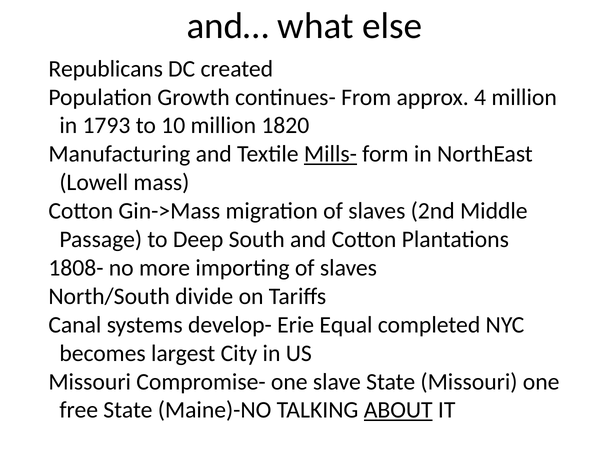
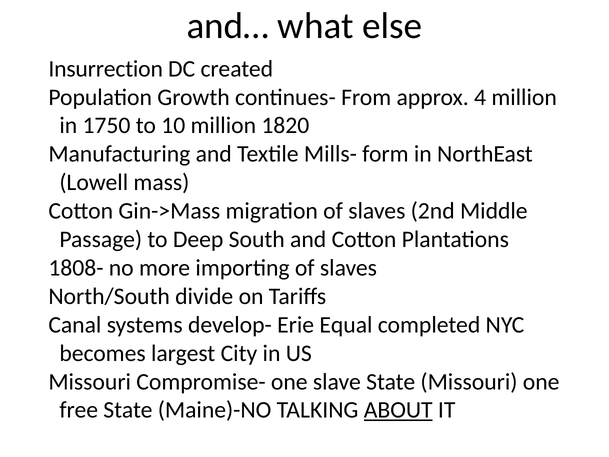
Republicans: Republicans -> Insurrection
1793: 1793 -> 1750
Mills- underline: present -> none
